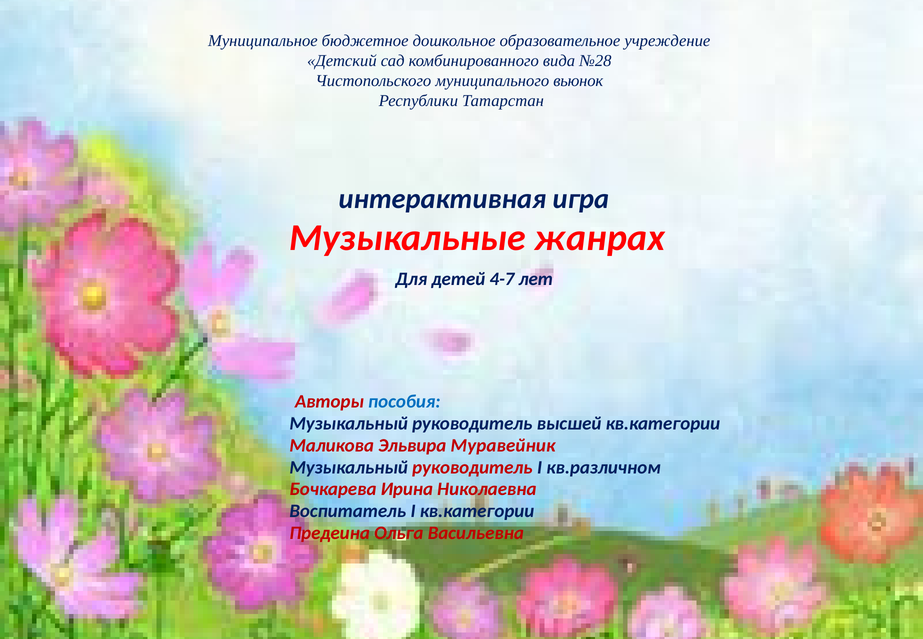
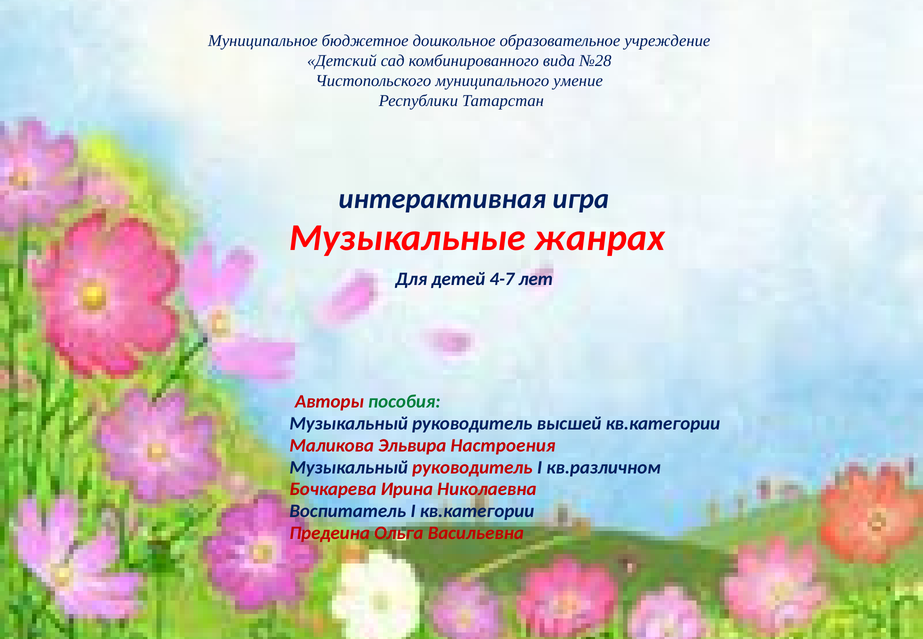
вьюнок: вьюнок -> умение
пособия colour: blue -> green
Муравейник: Муравейник -> Настроения
